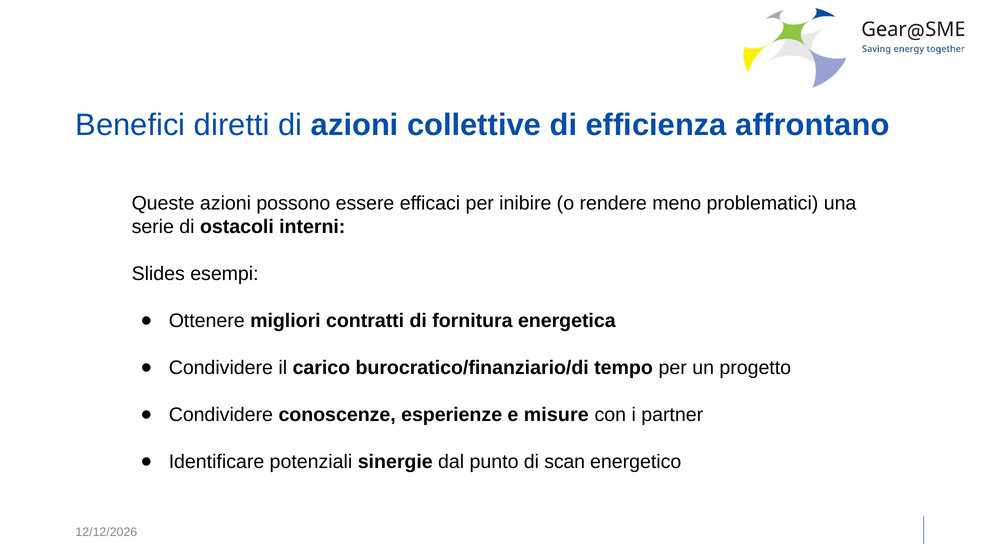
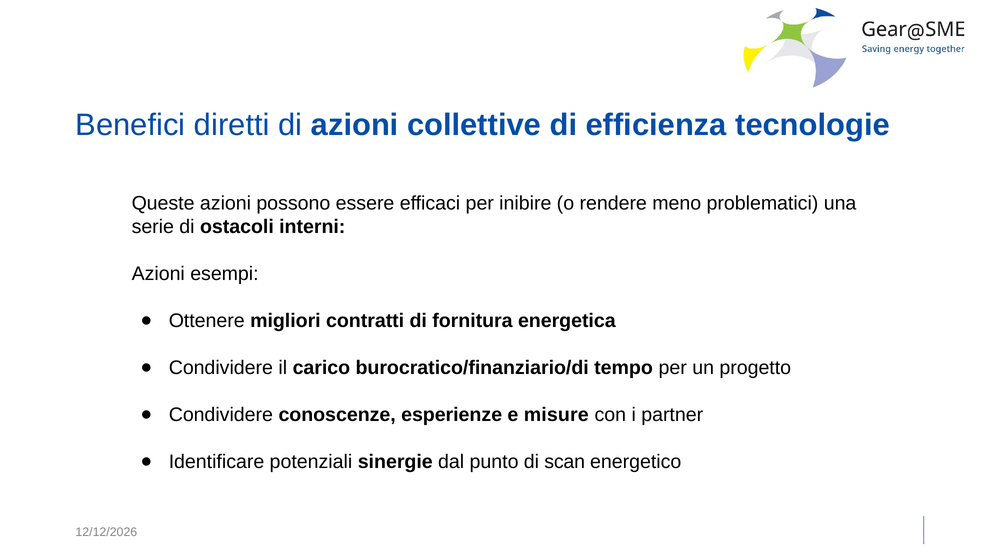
affrontano: affrontano -> tecnologie
Slides at (158, 274): Slides -> Azioni
